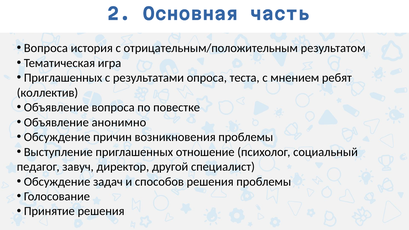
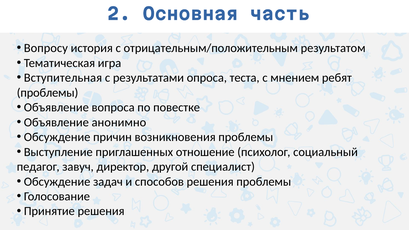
Вопроса at (46, 48): Вопроса -> Вопросу
Приглашенных at (63, 78): Приглашенных -> Вступительная
коллектив at (47, 93): коллектив -> проблемы
